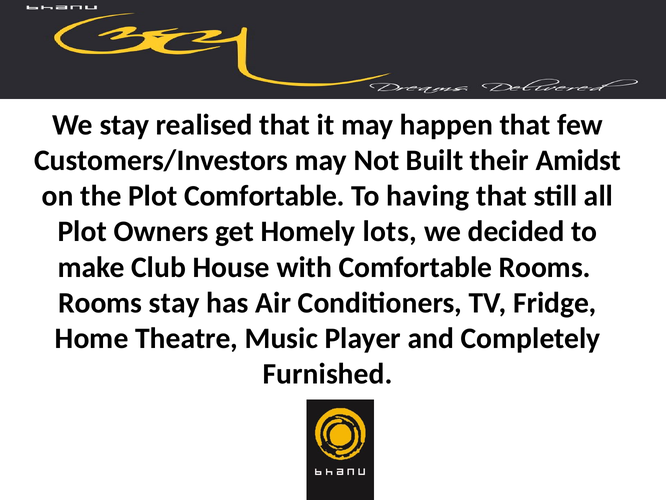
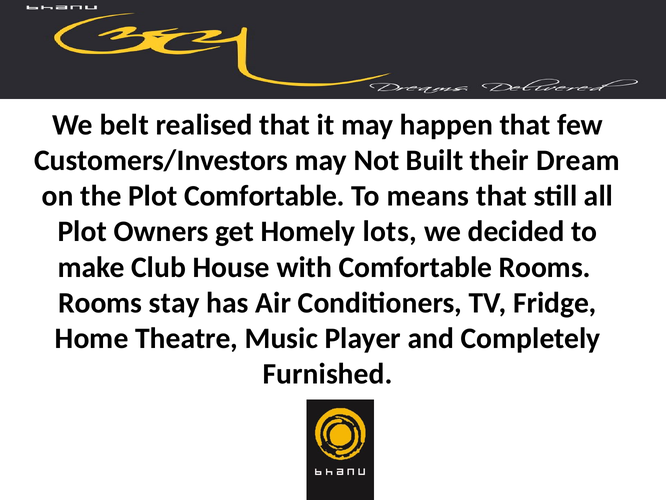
We stay: stay -> belt
Amidst: Amidst -> Dream
having: having -> means
